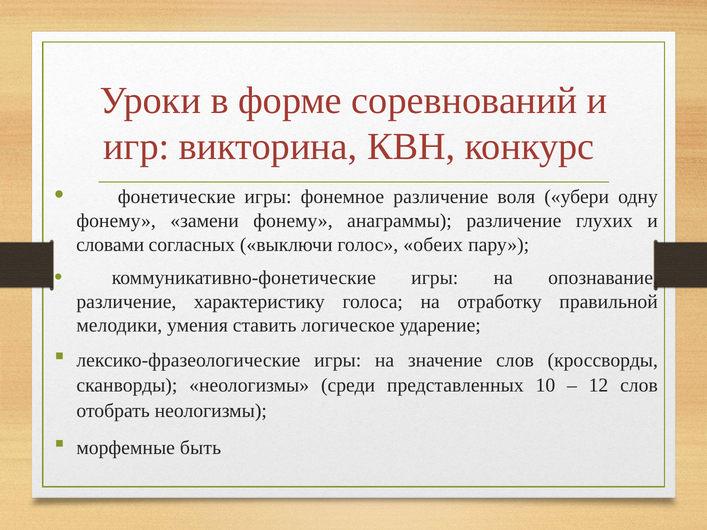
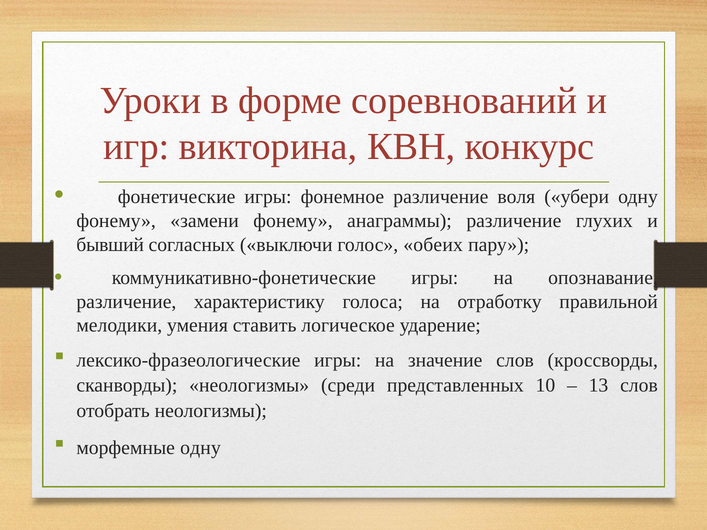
словами: словами -> бывший
12: 12 -> 13
морфемные быть: быть -> одну
